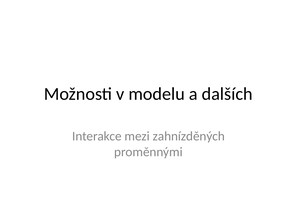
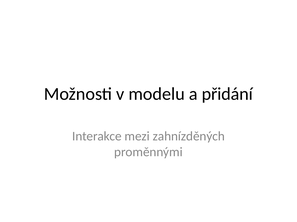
dalších: dalších -> přidání
